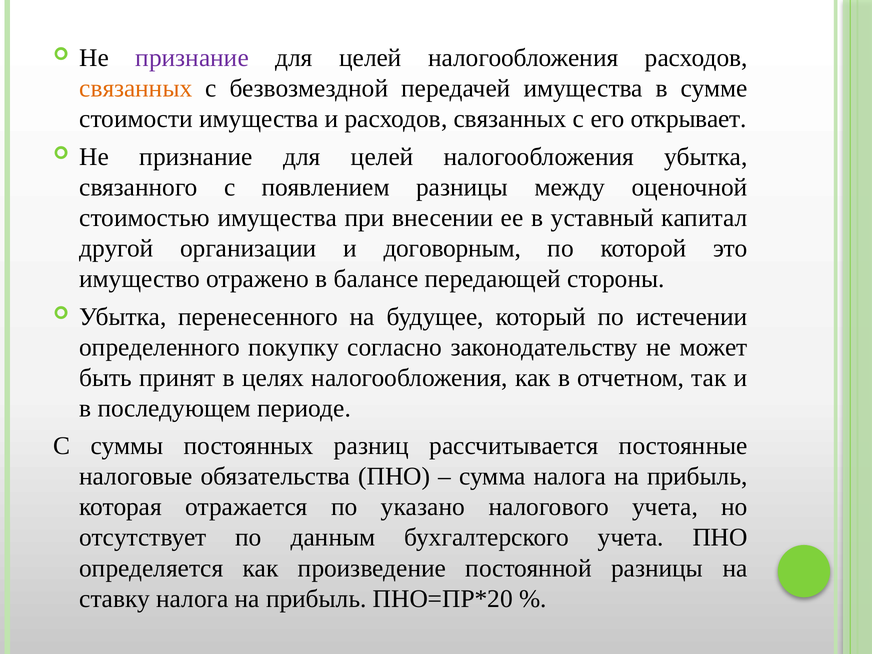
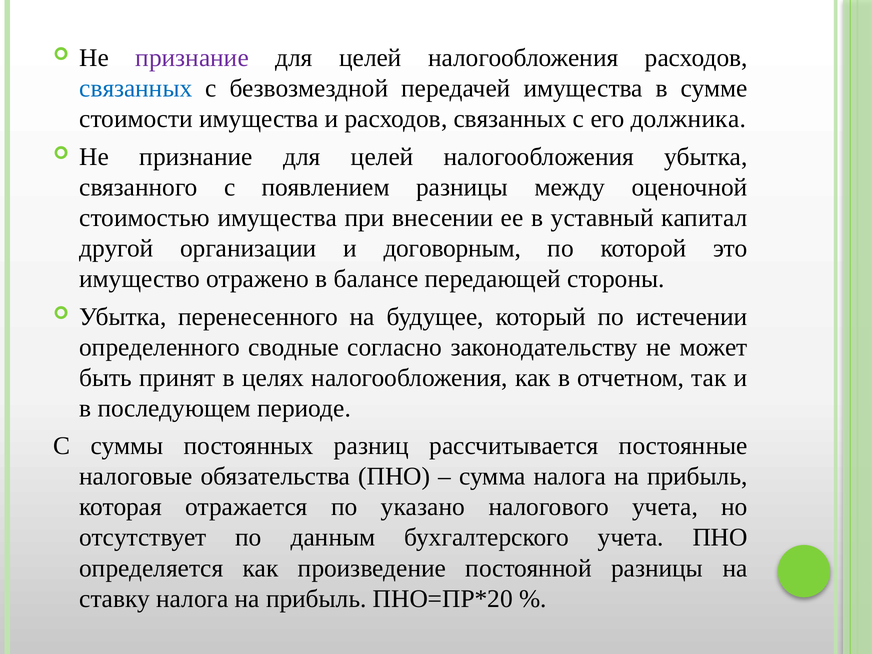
связанных at (136, 88) colour: orange -> blue
открывает: открывает -> должника
покупку: покупку -> сводные
